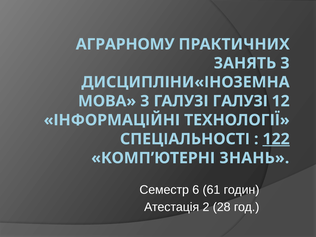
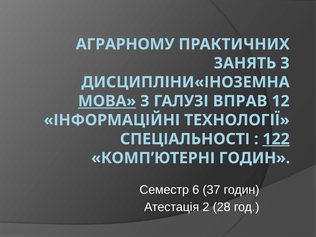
МОВА underline: none -> present
ГАЛУЗІ ГАЛУЗІ: ГАЛУЗІ -> ВПРАВ
КОМП’ЮТЕРНІ ЗНАНЬ: ЗНАНЬ -> ГОДИН
61: 61 -> 37
